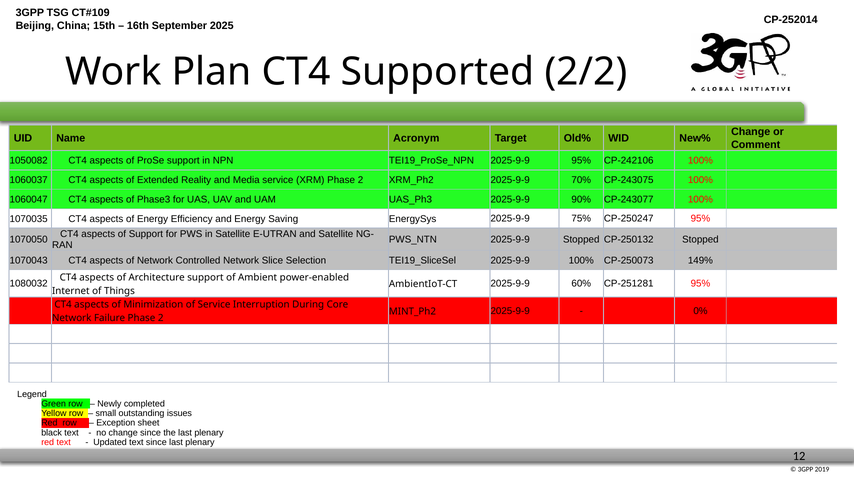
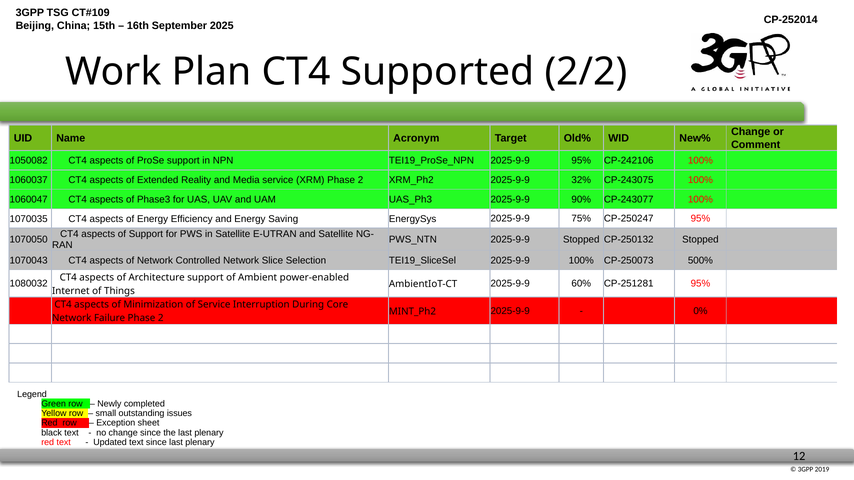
70%: 70% -> 32%
149%: 149% -> 500%
